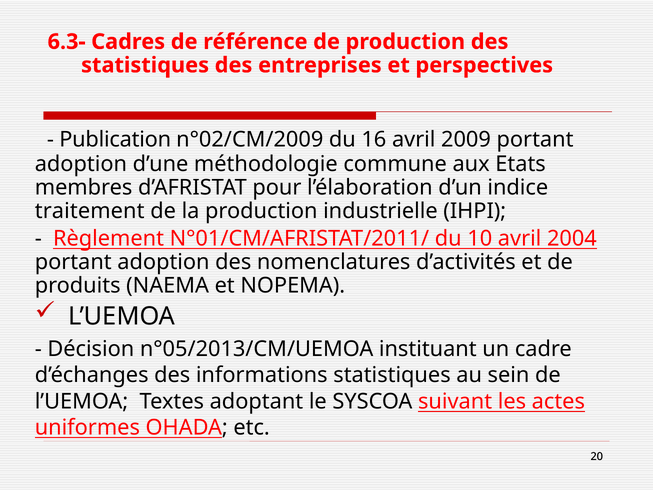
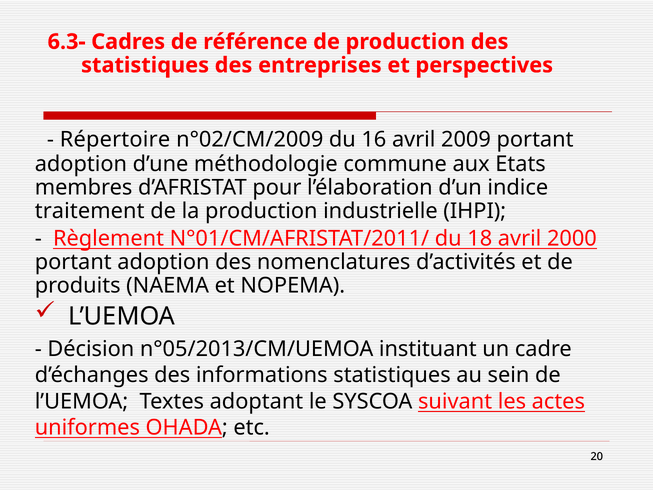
Publication: Publication -> Répertoire
10: 10 -> 18
2004: 2004 -> 2000
